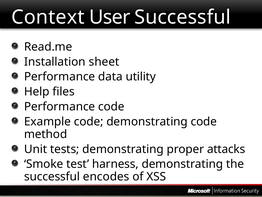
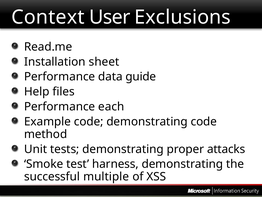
User Successful: Successful -> Exclusions
utility: utility -> guide
Performance code: code -> each
encodes: encodes -> multiple
